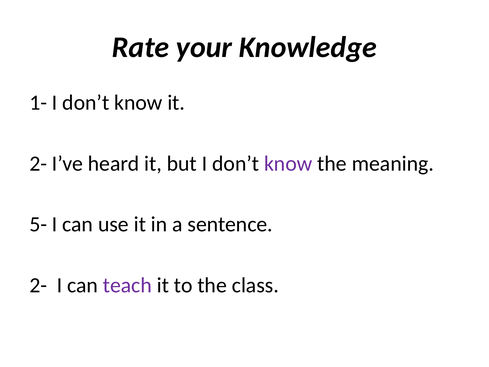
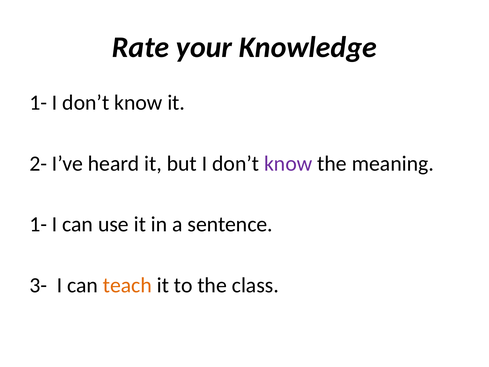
5- at (38, 224): 5- -> 1-
2- at (38, 285): 2- -> 3-
teach colour: purple -> orange
